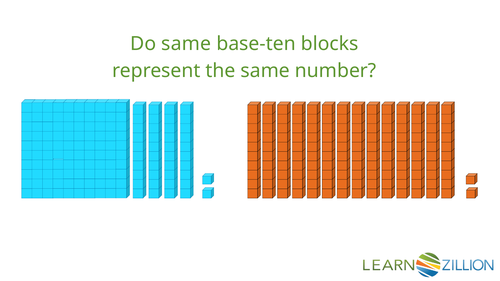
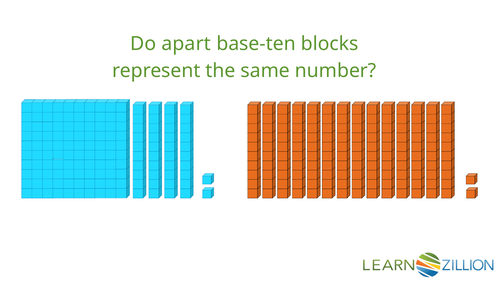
Do same: same -> apart
